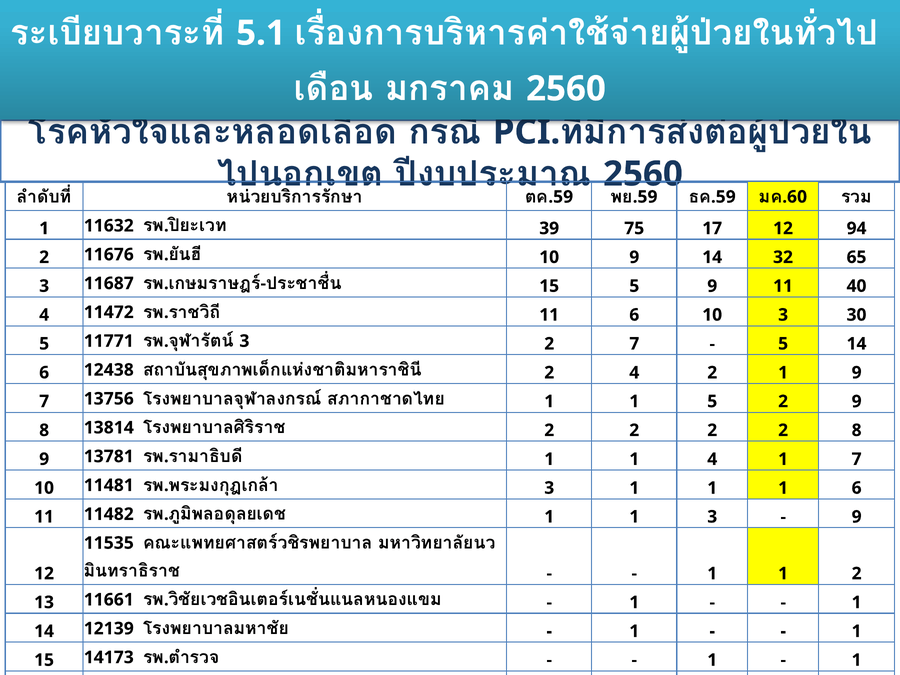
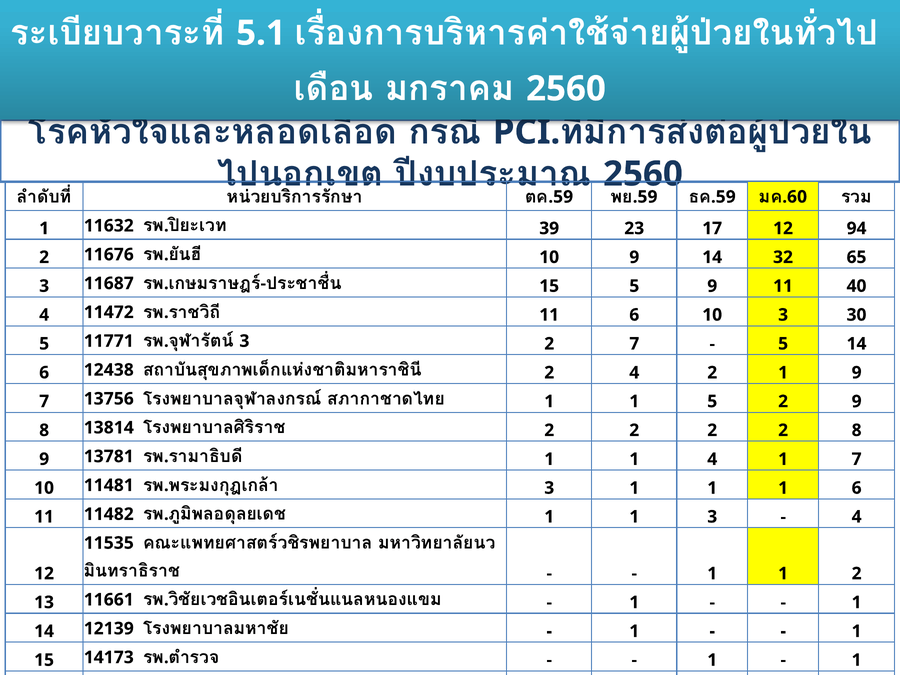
75: 75 -> 23
9 at (857, 517): 9 -> 4
